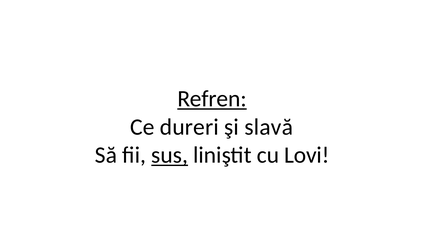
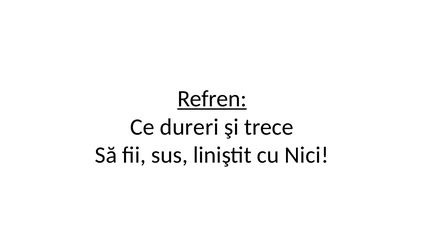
slavă: slavă -> trece
sus underline: present -> none
Lovi: Lovi -> Nici
